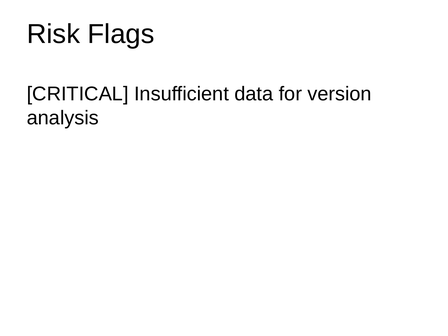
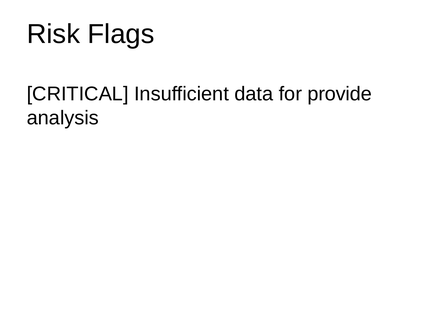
version: version -> provide
